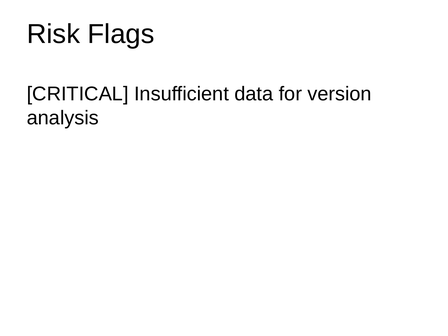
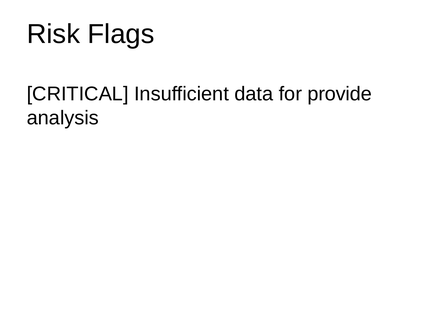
version: version -> provide
